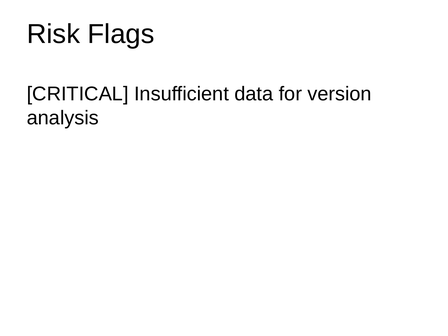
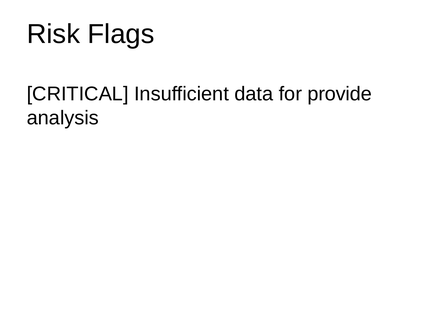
version: version -> provide
